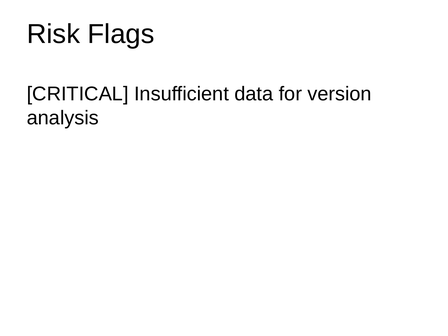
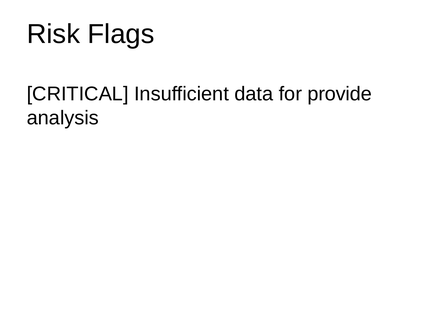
version: version -> provide
